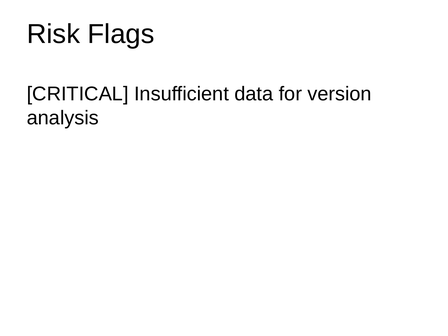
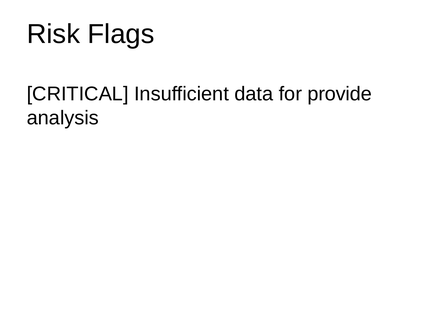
version: version -> provide
